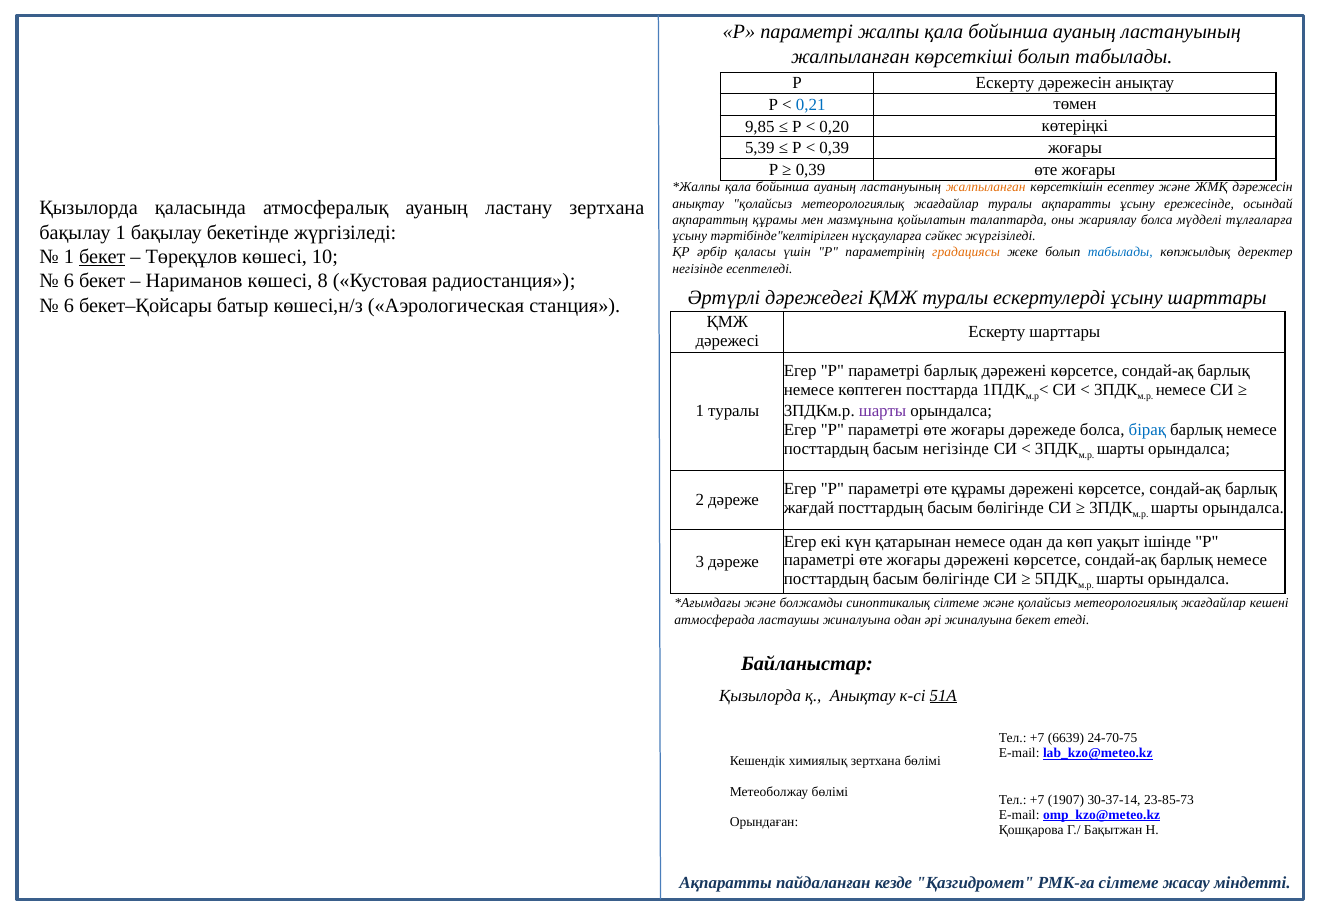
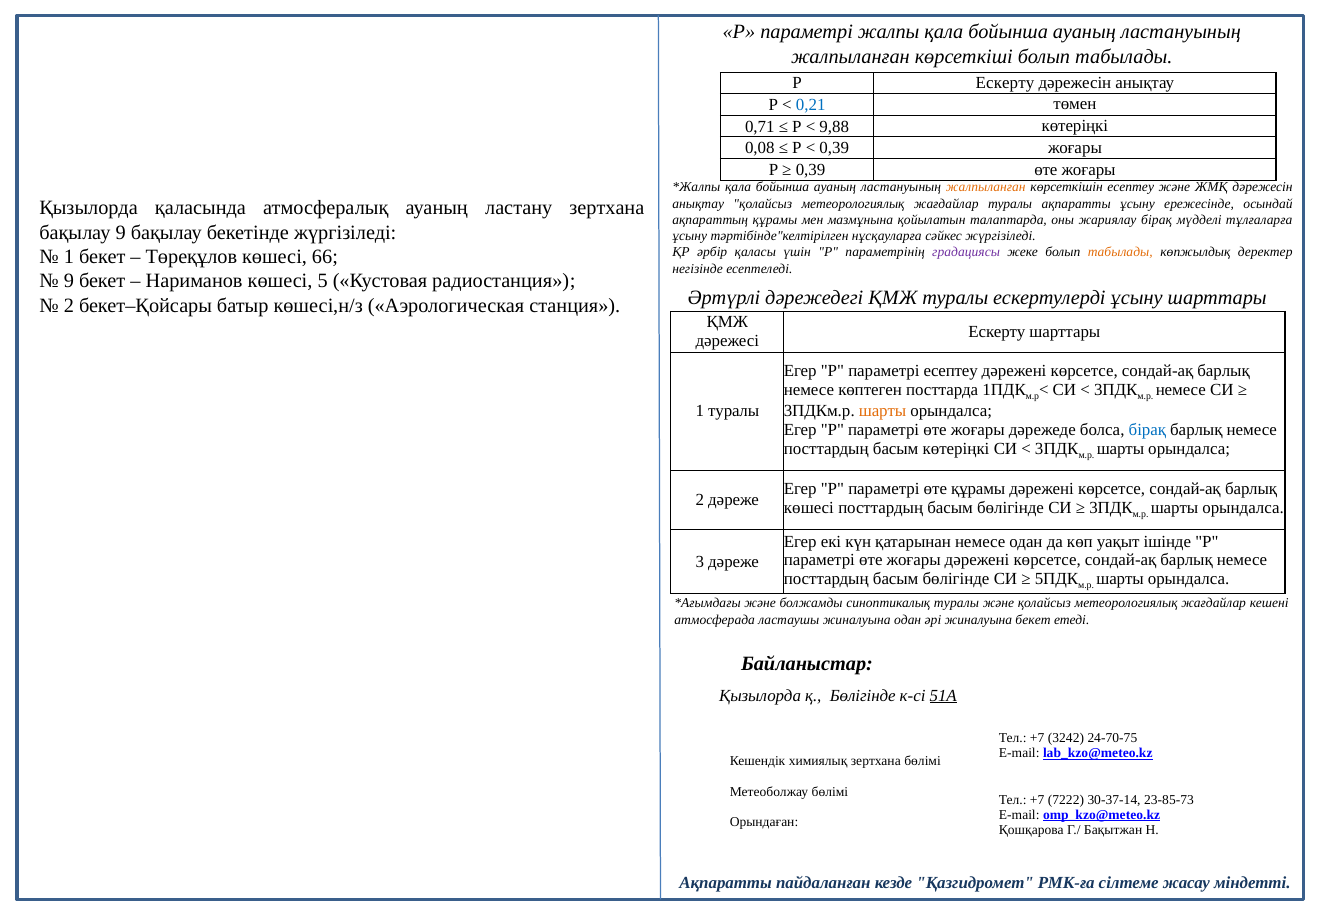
9,85: 9,85 -> 0,71
0,20: 0,20 -> 9,88
5,39: 5,39 -> 0,08
жариялау болса: болса -> бірақ
бақылау 1: 1 -> 9
градациясы colour: orange -> purple
табылады at (1120, 252) colour: blue -> orange
бекет at (102, 257) underline: present -> none
10: 10 -> 66
6 at (69, 281): 6 -> 9
8: 8 -> 5
6 at (69, 305): 6 -> 2
параметрі барлық: барлық -> есептеу
шарты at (883, 411) colour: purple -> orange
басым негізінде: негізінде -> көтеріңкі
жағдай at (809, 508): жағдай -> көшесі
синоптикалық сілтеме: сілтеме -> туралы
қ Анықтау: Анықтау -> Бөлігінде
6639: 6639 -> 3242
1907: 1907 -> 7222
